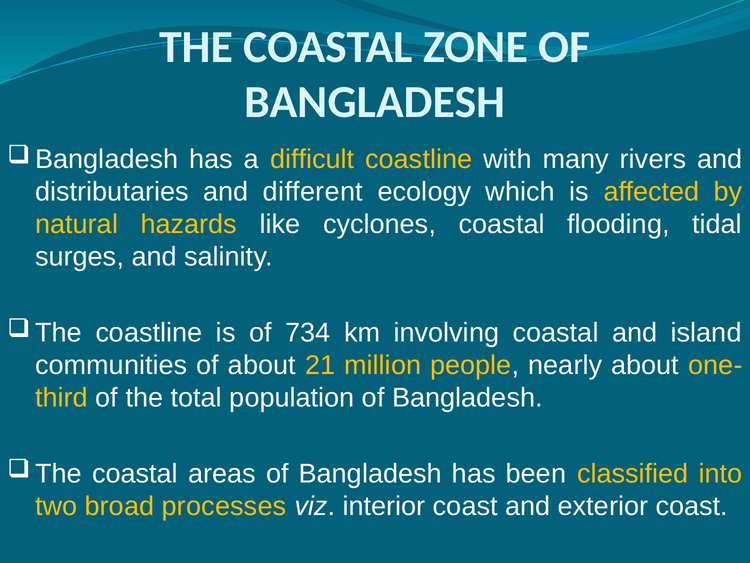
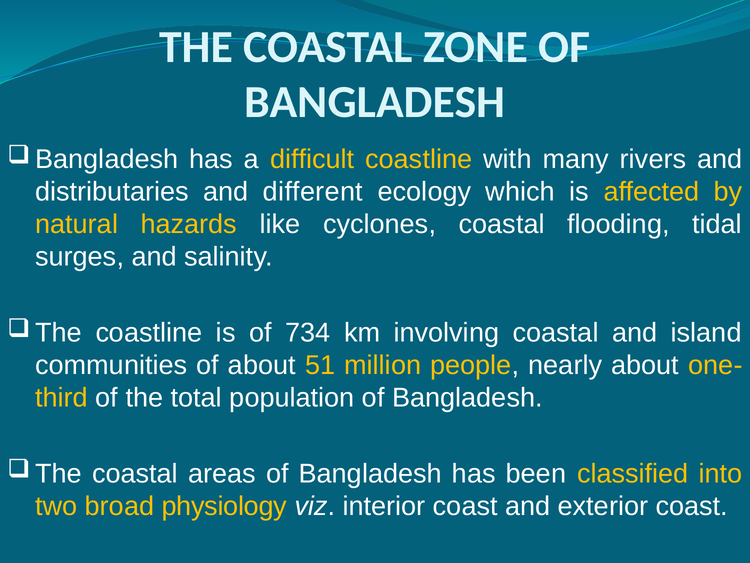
21: 21 -> 51
processes: processes -> physiology
